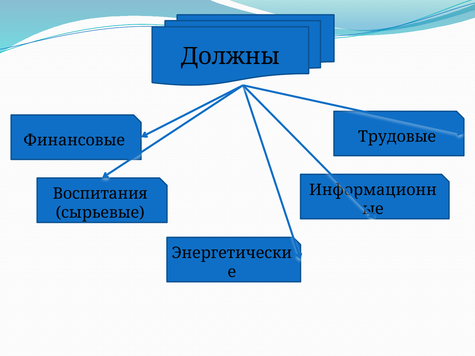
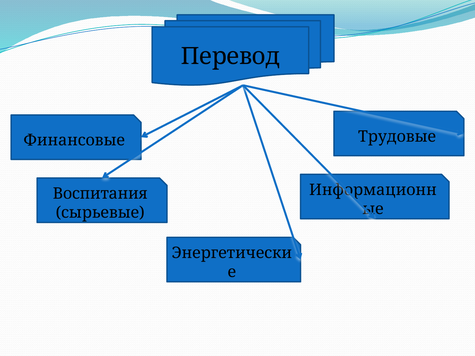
Должны: Должны -> Перевод
